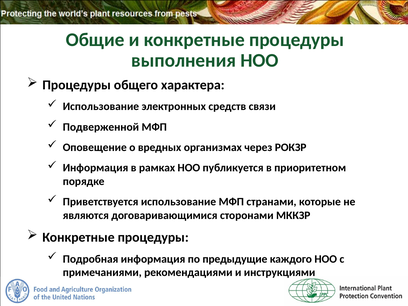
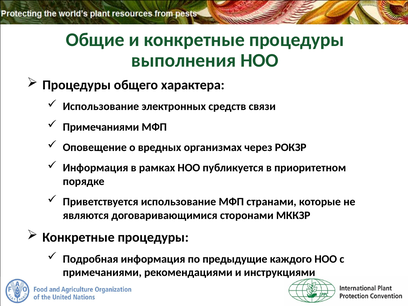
Подверженной at (101, 127): Подверженной -> Примечаниями
